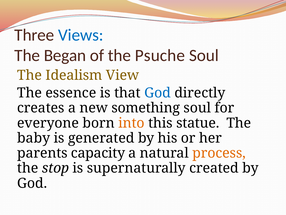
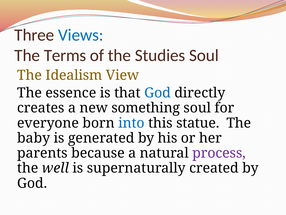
Began: Began -> Terms
Psuche: Psuche -> Studies
into colour: orange -> blue
capacity: capacity -> because
process colour: orange -> purple
stop: stop -> well
